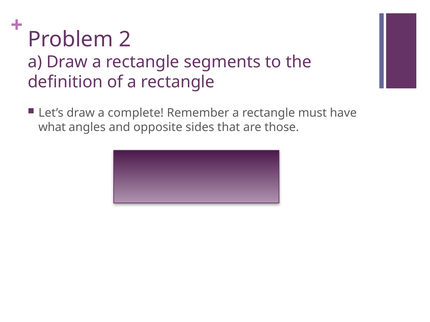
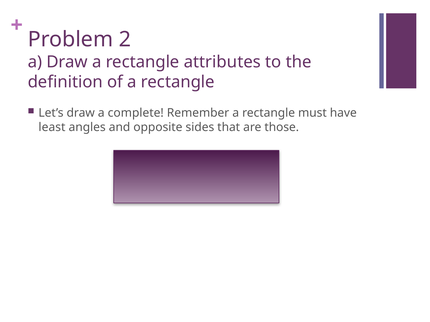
segments: segments -> attributes
what: what -> least
